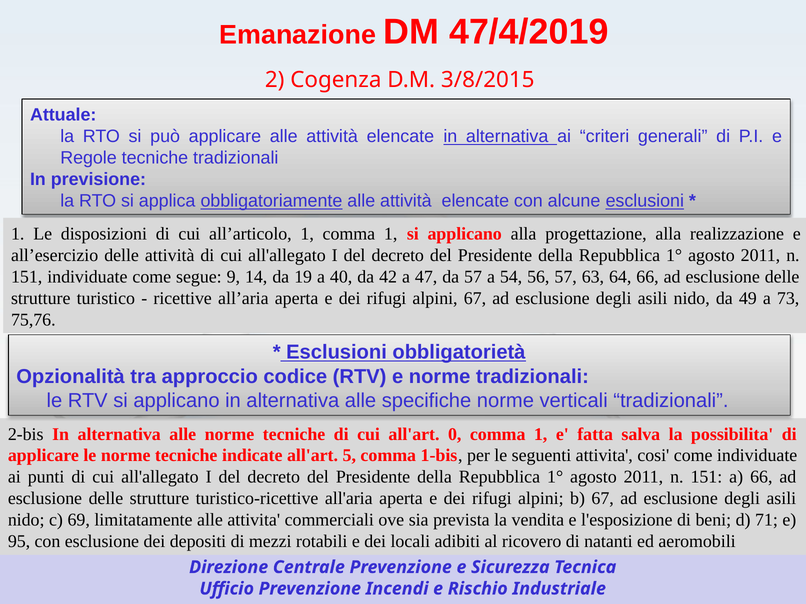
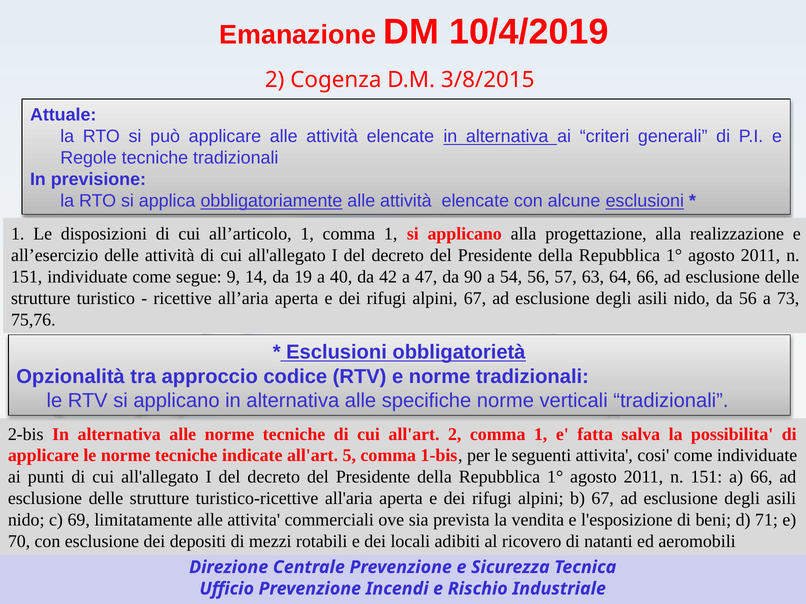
47/4/2019: 47/4/2019 -> 10/4/2019
da 57: 57 -> 90
da 49: 49 -> 56
all'art 0: 0 -> 2
95: 95 -> 70
